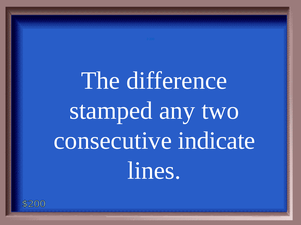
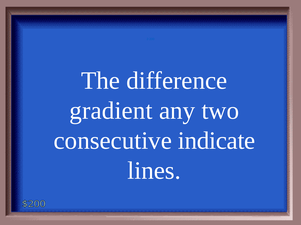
stamped: stamped -> gradient
